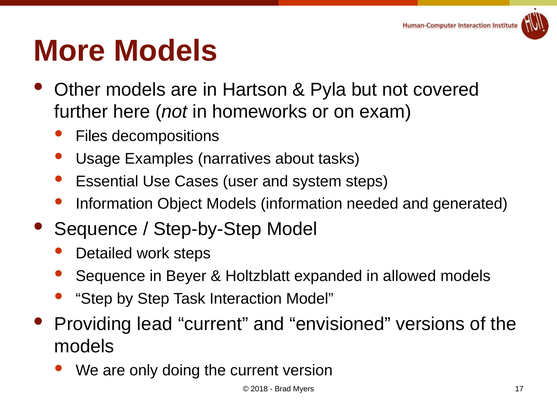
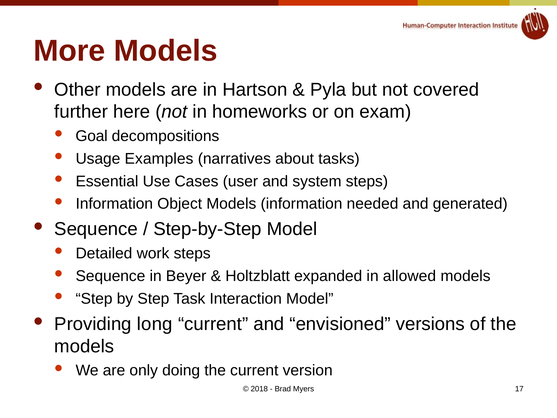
Files: Files -> Goal
lead: lead -> long
